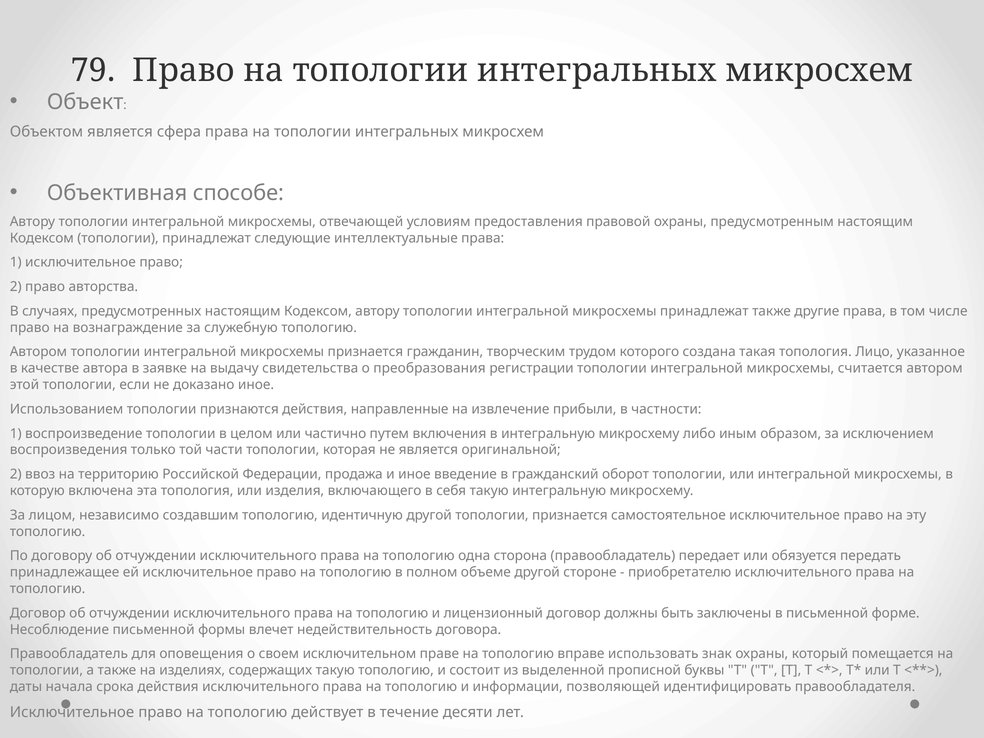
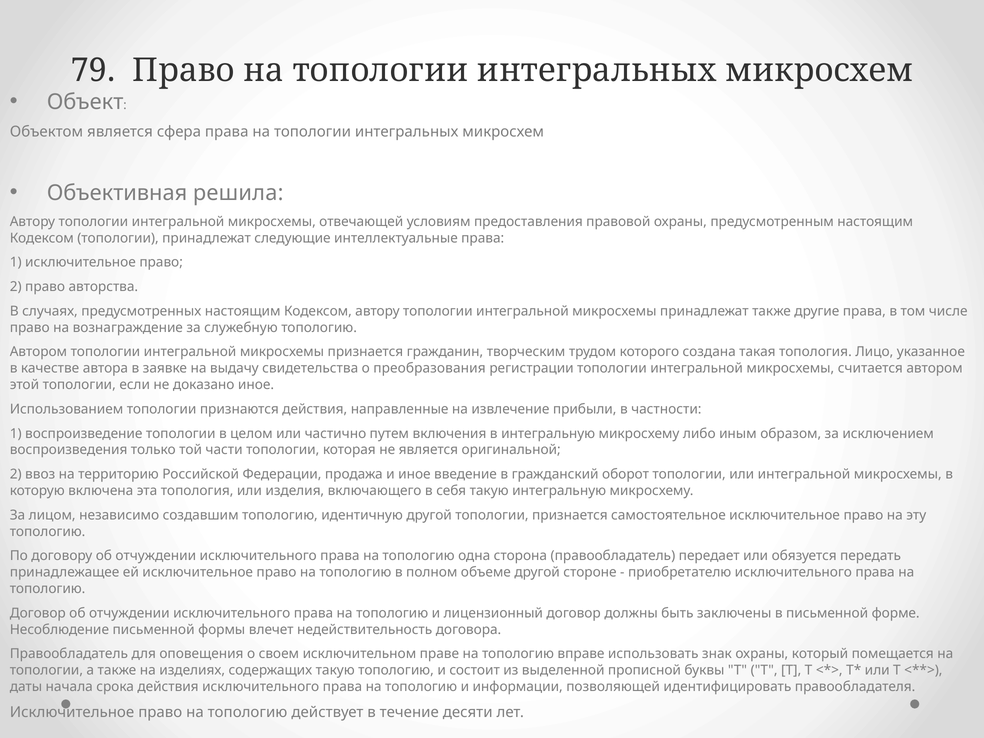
способе: способе -> решила
